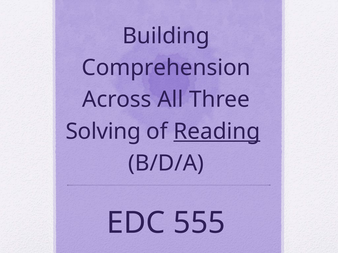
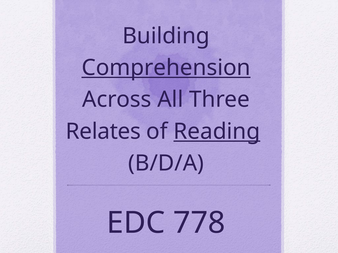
Comprehension underline: none -> present
Solving: Solving -> Relates
555: 555 -> 778
